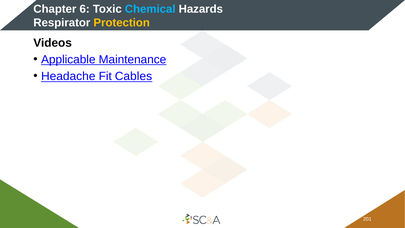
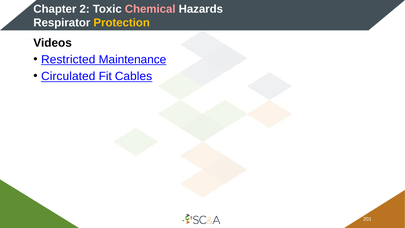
6: 6 -> 2
Chemical colour: light blue -> pink
Applicable: Applicable -> Restricted
Headache: Headache -> Circulated
